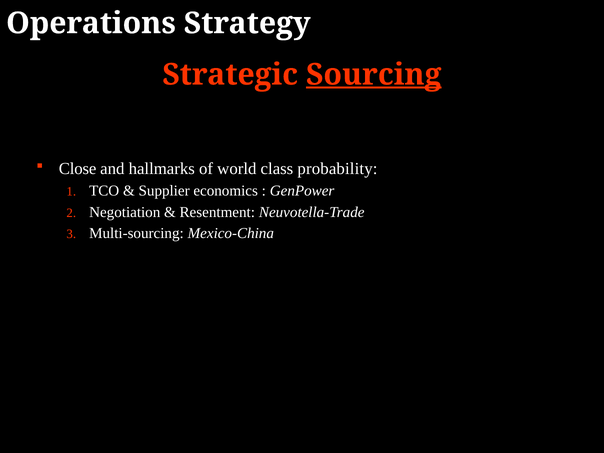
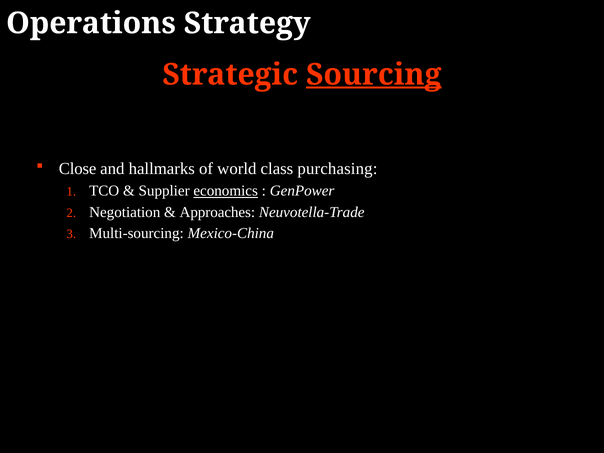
probability: probability -> purchasing
economics underline: none -> present
Resentment: Resentment -> Approaches
